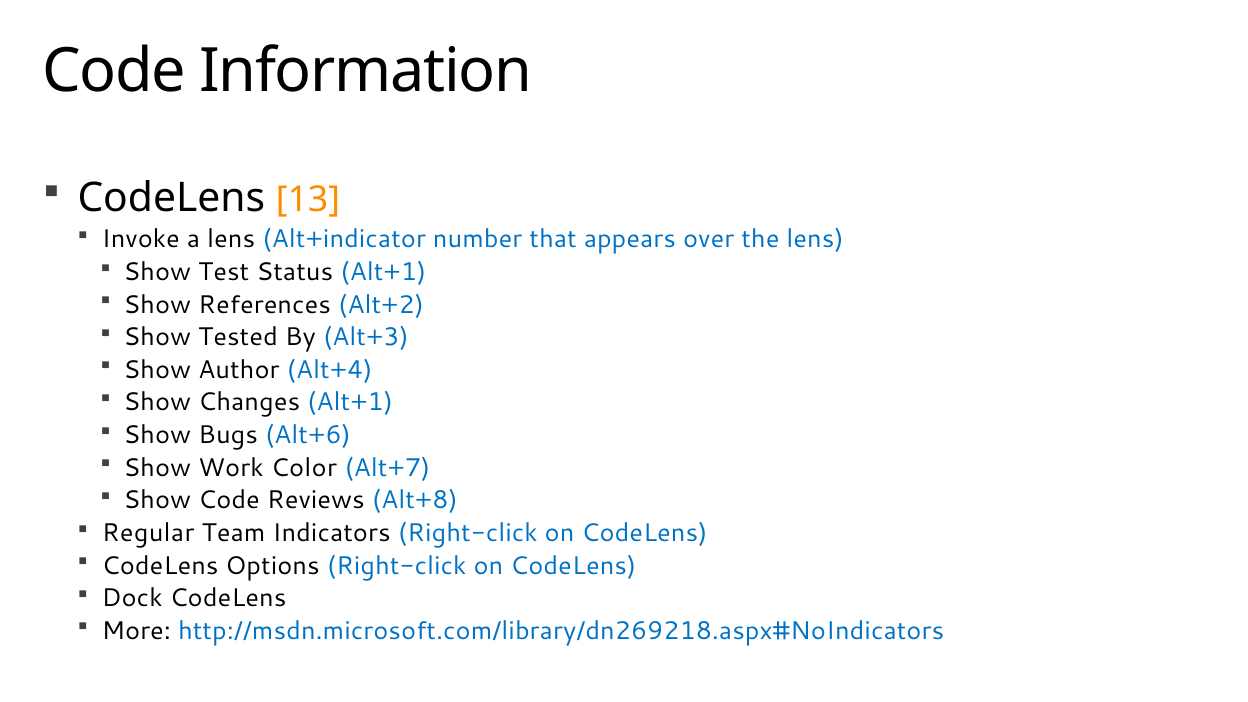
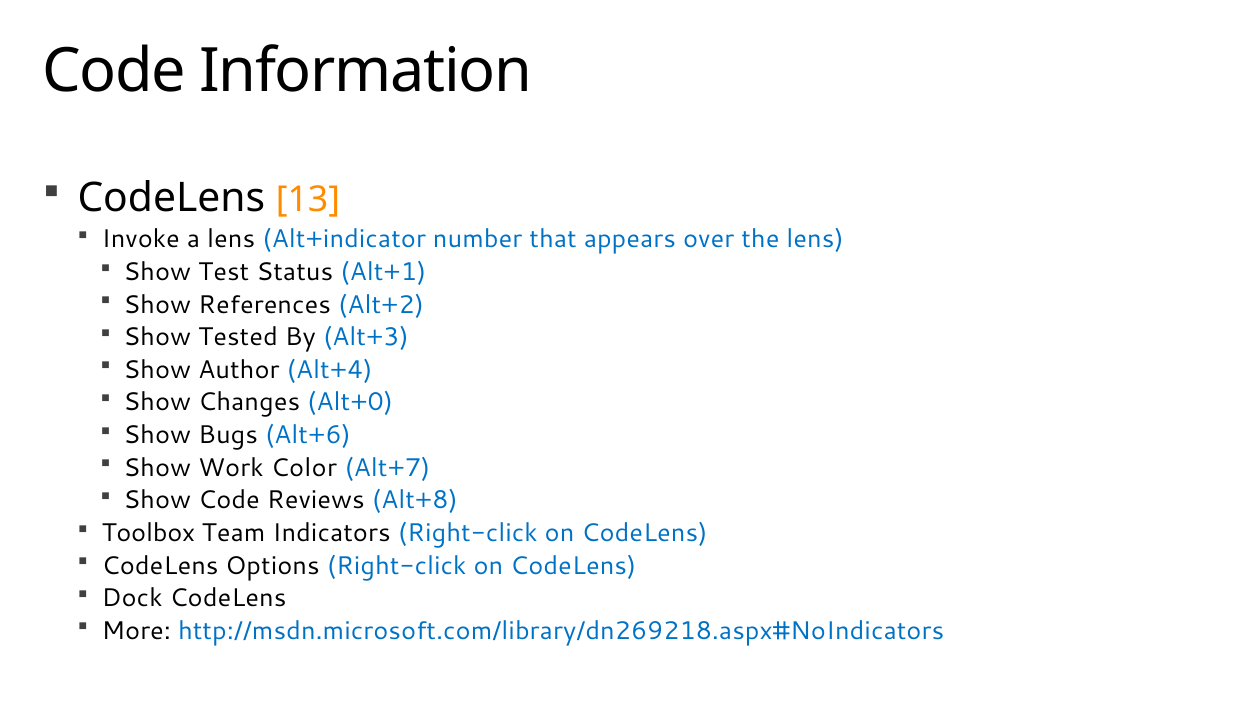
Changes Alt+1: Alt+1 -> Alt+0
Regular: Regular -> Toolbox
